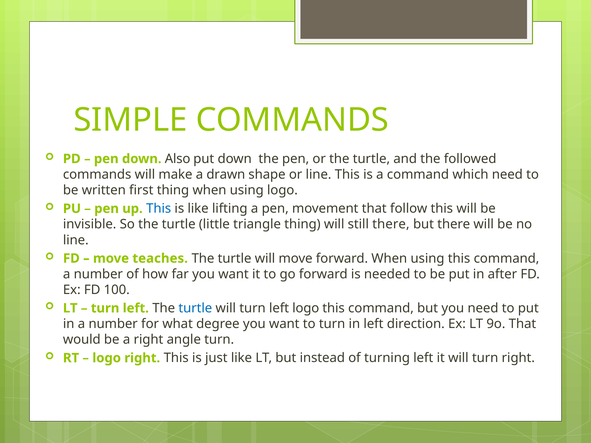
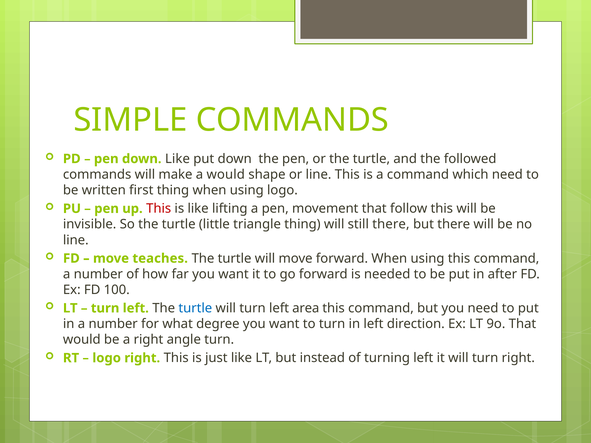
down Also: Also -> Like
a drawn: drawn -> would
This at (159, 209) colour: blue -> red
left logo: logo -> area
